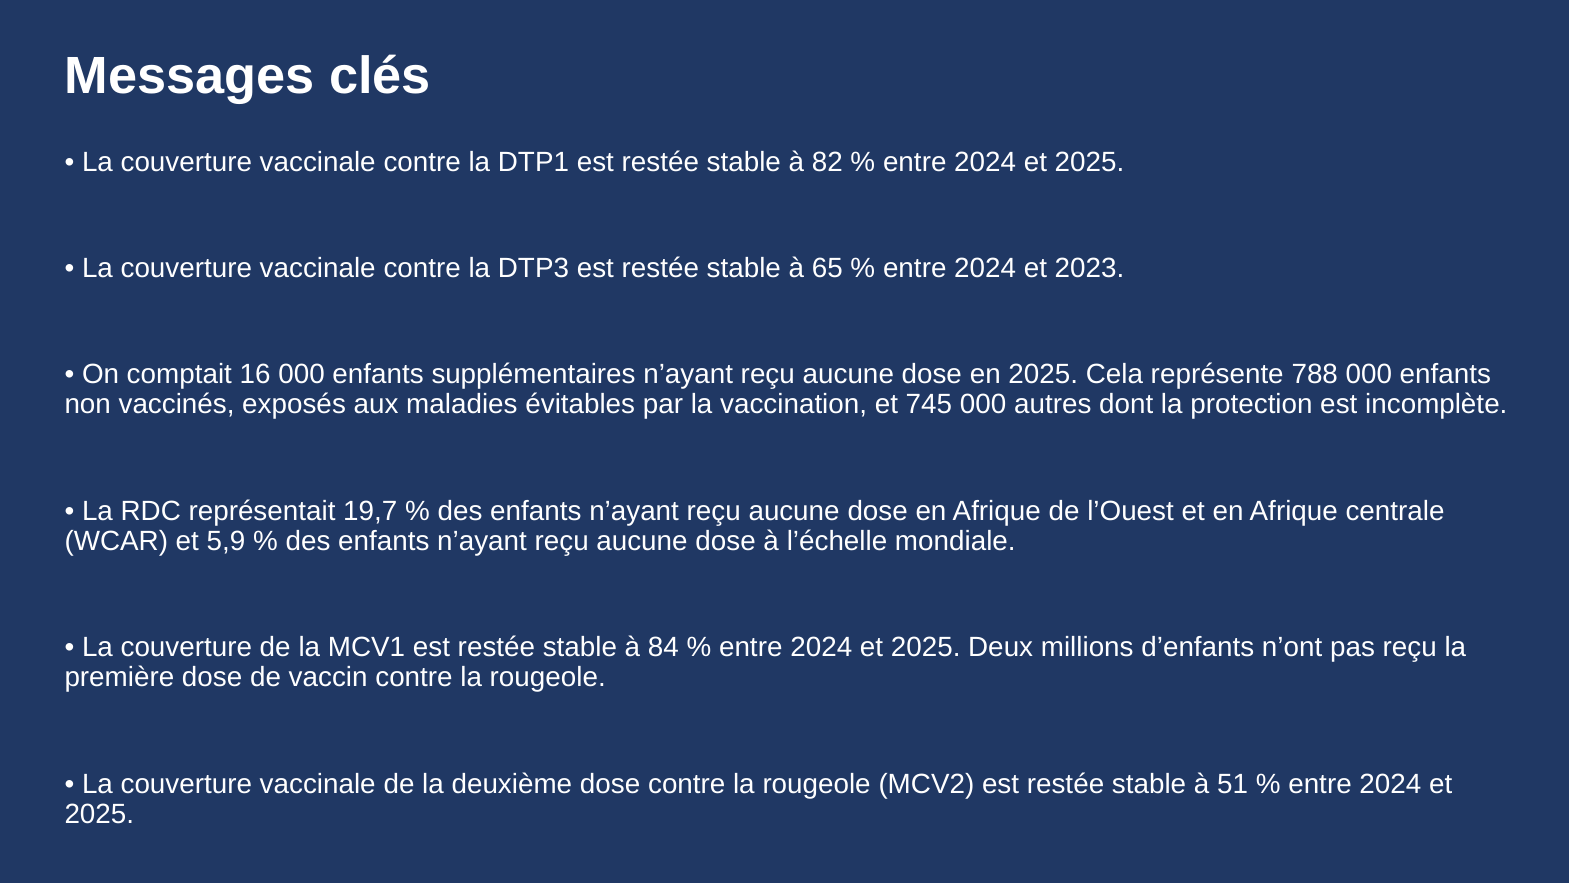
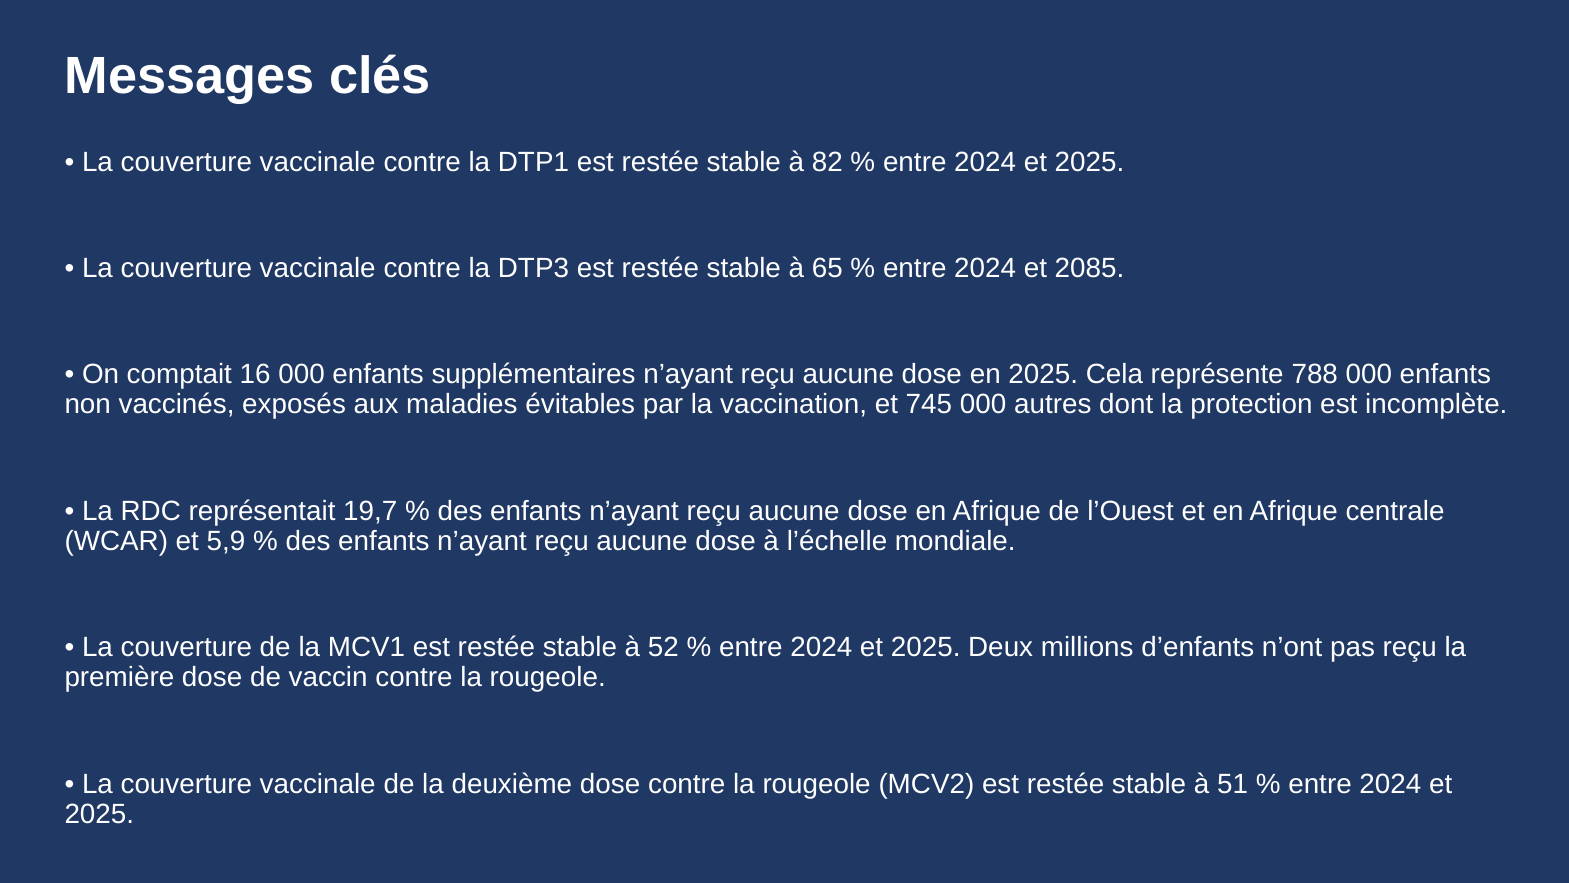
2023: 2023 -> 2085
84: 84 -> 52
